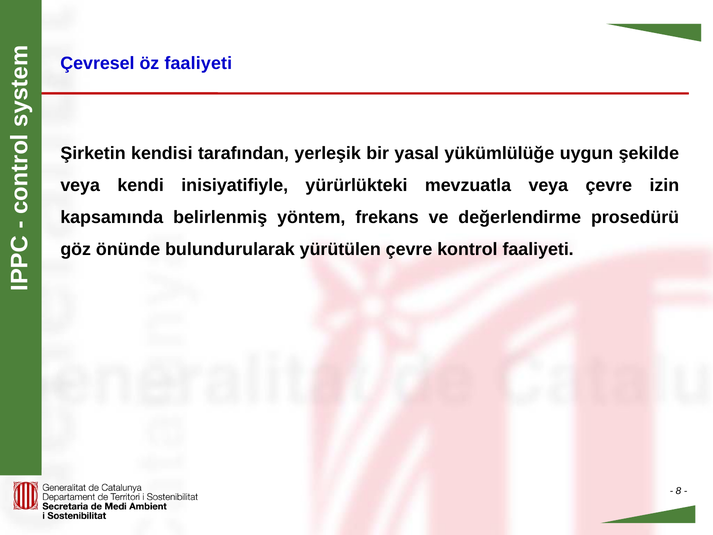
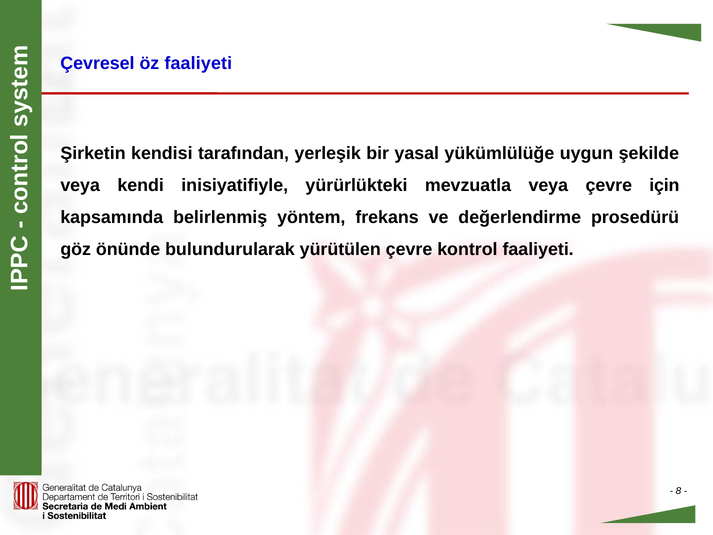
izin: izin -> için
